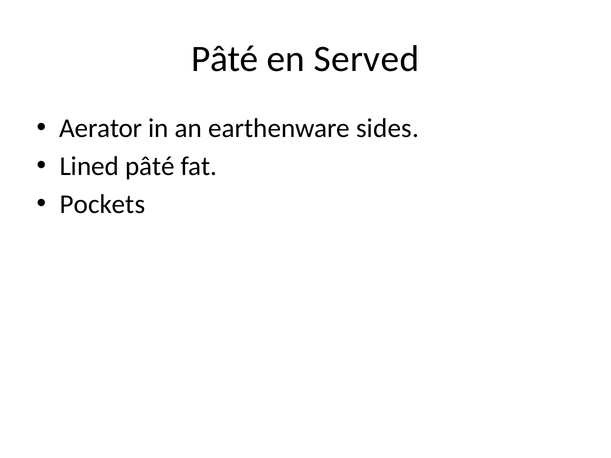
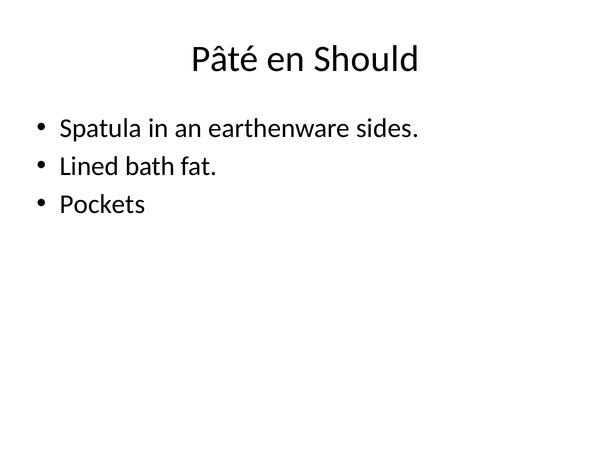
Served: Served -> Should
Aerator: Aerator -> Spatula
Lined pâté: pâté -> bath
